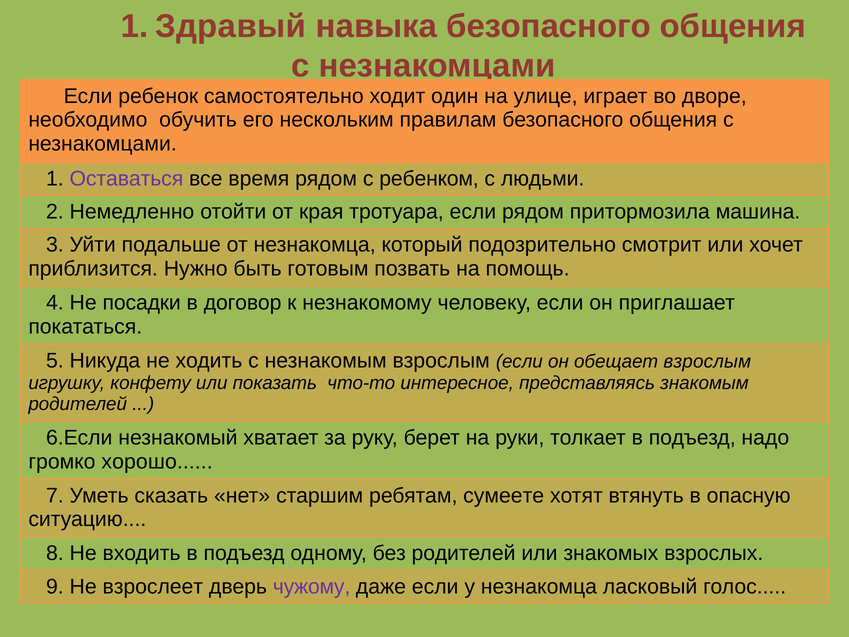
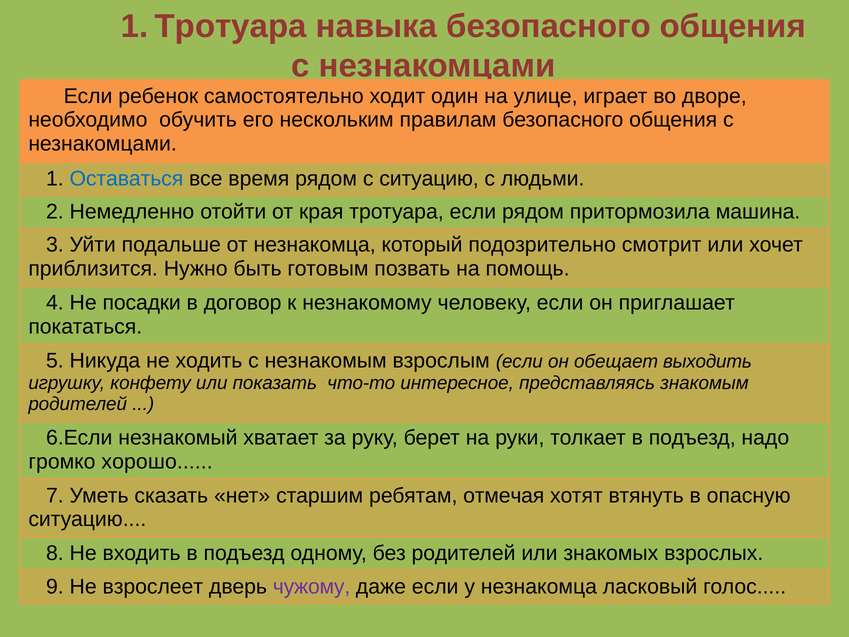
1 Здравый: Здравый -> Тротуара
Оставаться colour: purple -> blue
с ребенком: ребенком -> ситуацию
обещает взрослым: взрослым -> выходить
сумеете: сумеете -> отмечая
